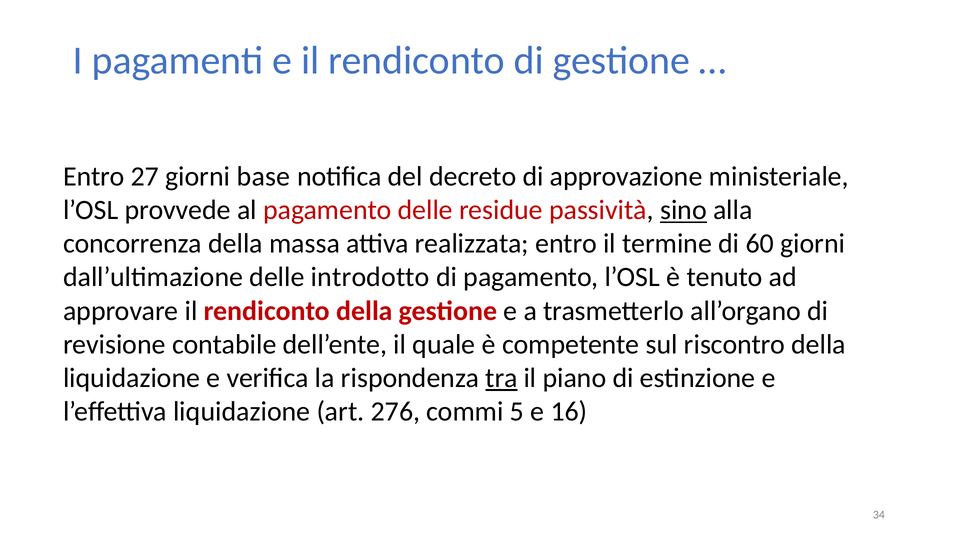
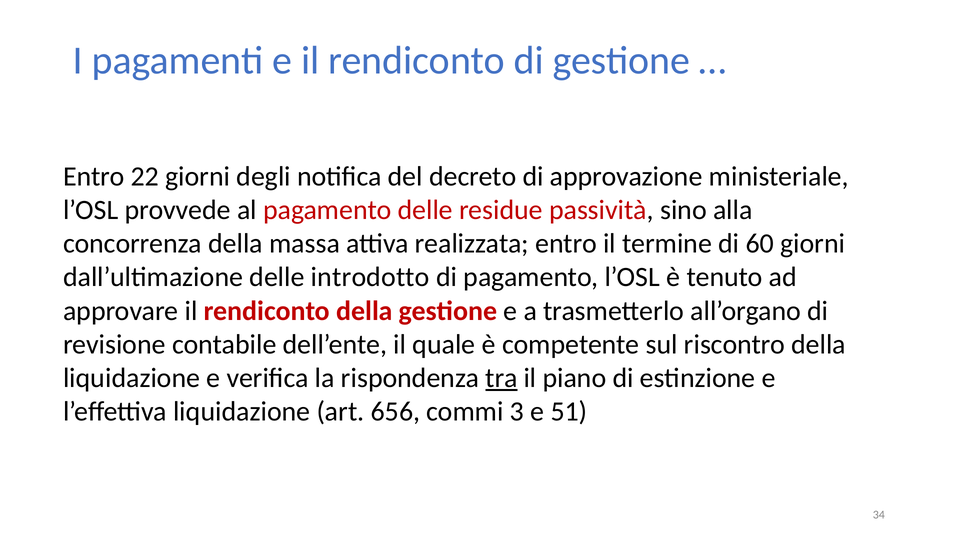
27: 27 -> 22
base: base -> degli
sino underline: present -> none
276: 276 -> 656
5: 5 -> 3
16: 16 -> 51
